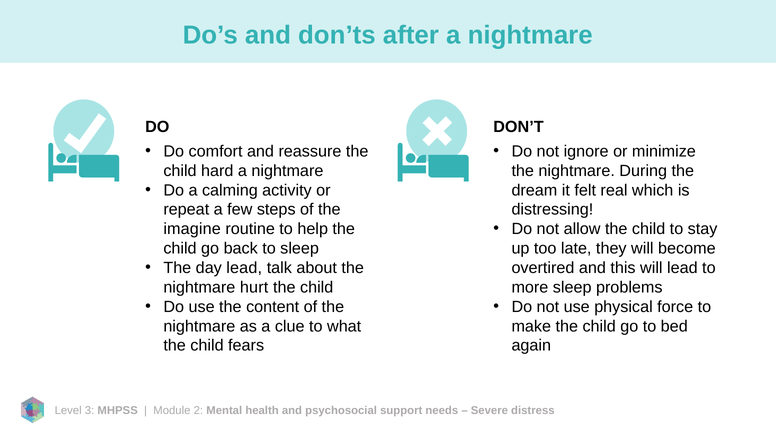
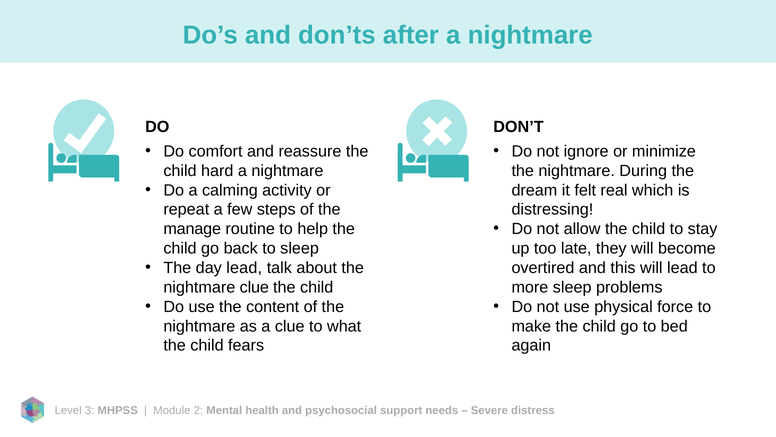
imagine: imagine -> manage
nightmare hurt: hurt -> clue
